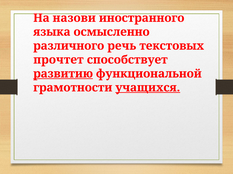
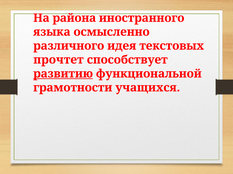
назови: назови -> района
речь: речь -> идея
учащихся underline: present -> none
